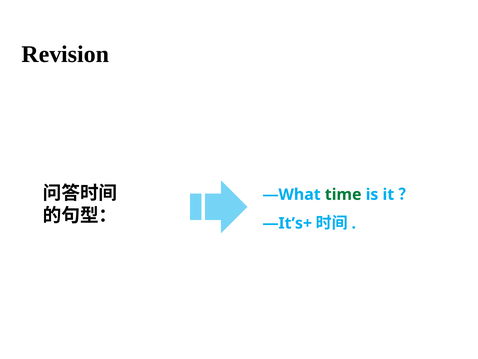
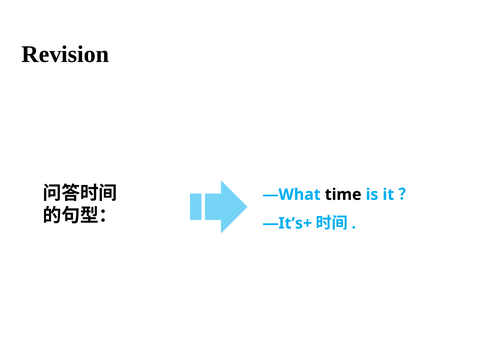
time colour: green -> black
